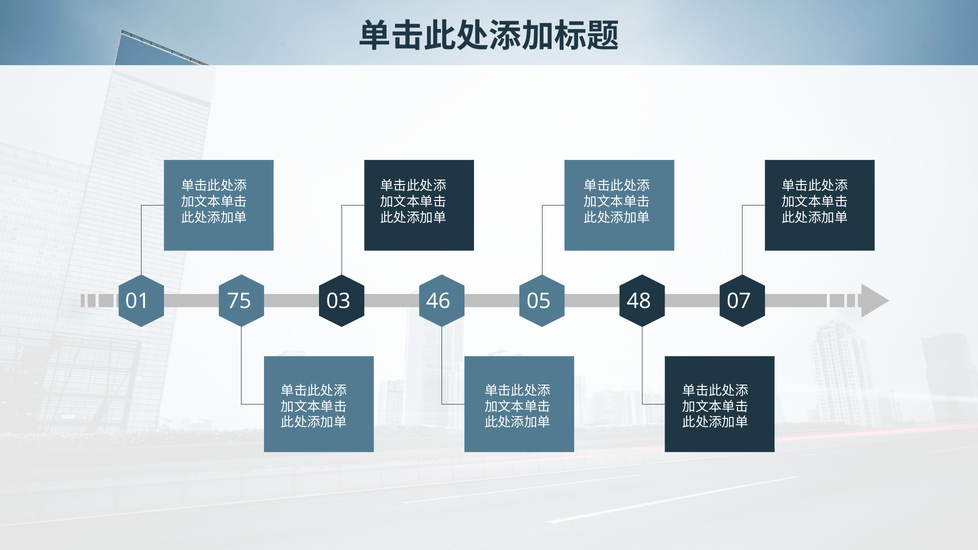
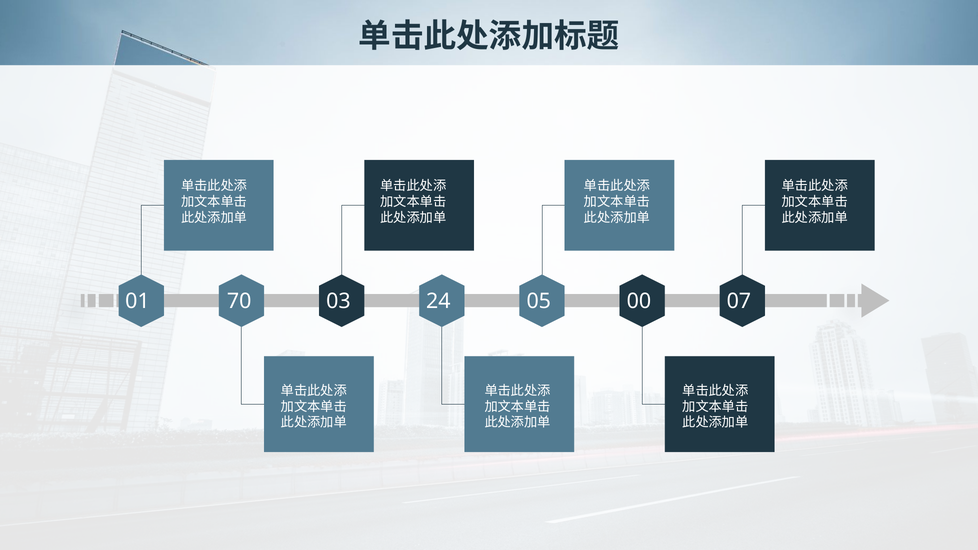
75: 75 -> 70
46: 46 -> 24
48: 48 -> 00
